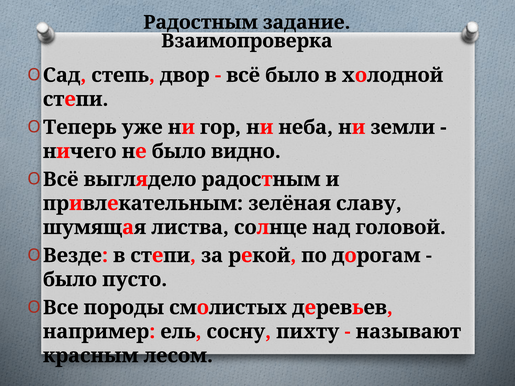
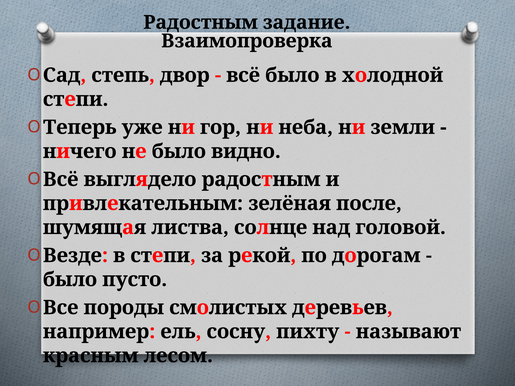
славу: славу -> после
